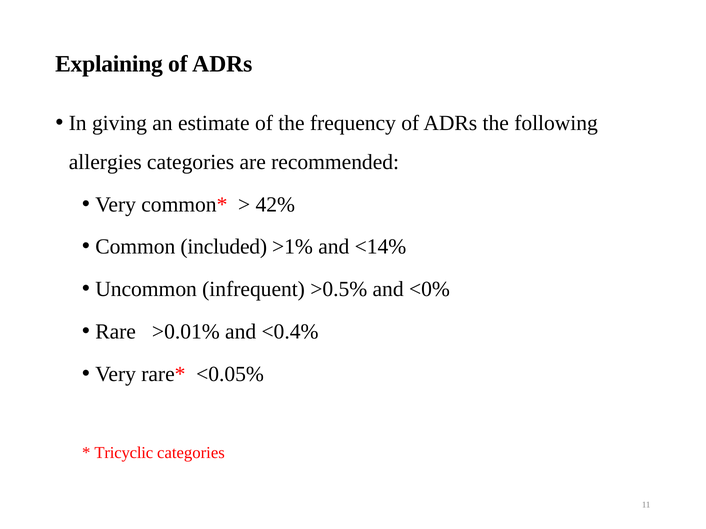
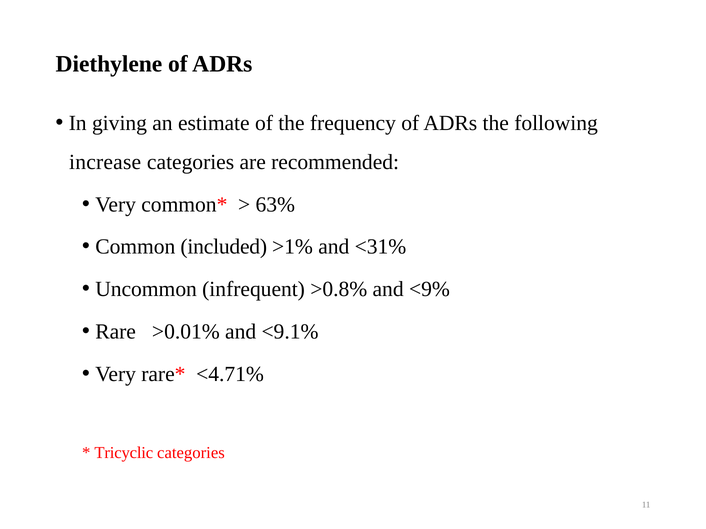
Explaining: Explaining -> Diethylene
allergies: allergies -> increase
42%: 42% -> 63%
<14%: <14% -> <31%
>0.5%: >0.5% -> >0.8%
<0%: <0% -> <9%
<0.4%: <0.4% -> <9.1%
<0.05%: <0.05% -> <4.71%
